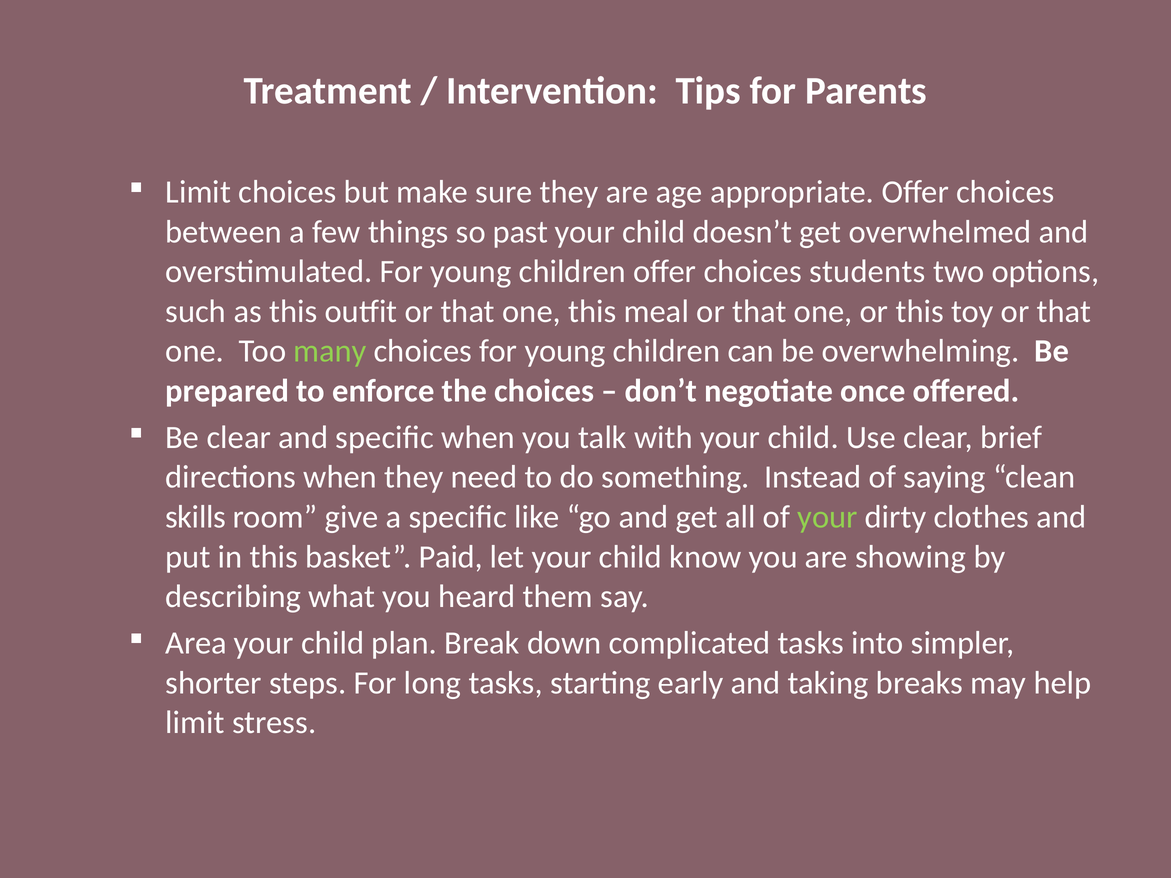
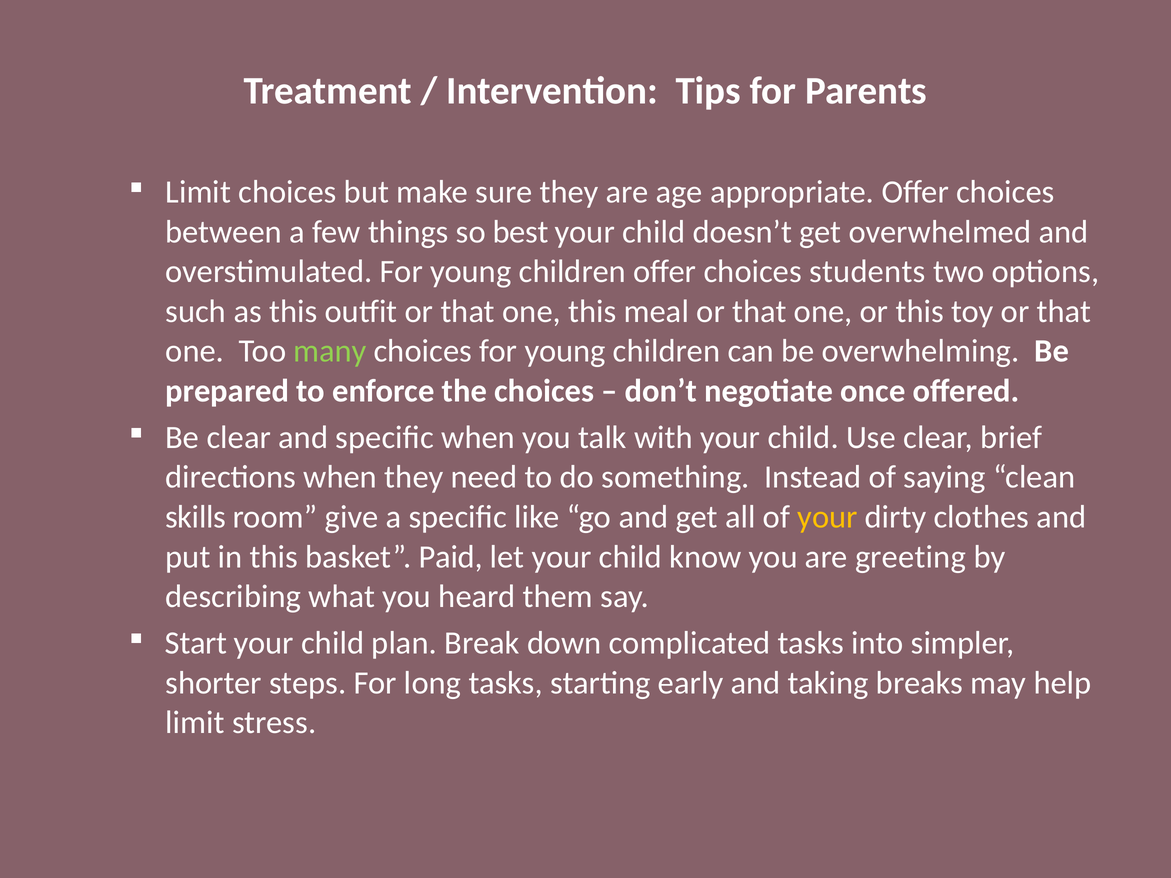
past: past -> best
your at (827, 517) colour: light green -> yellow
showing: showing -> greeting
Area: Area -> Start
